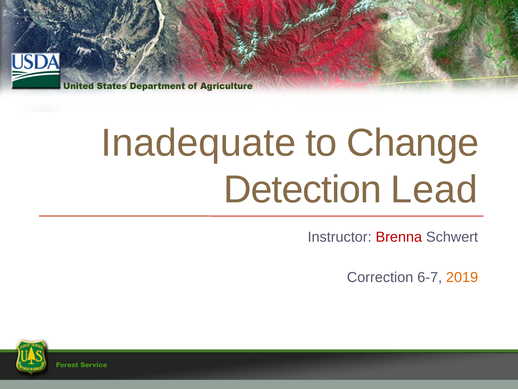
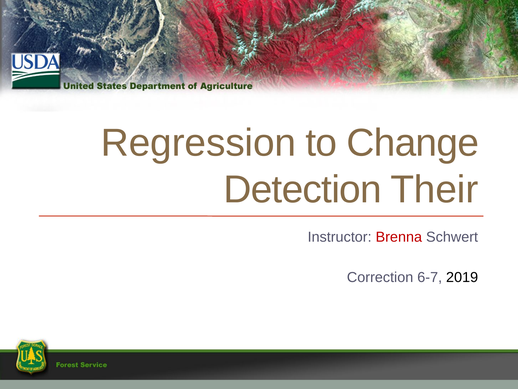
Inadequate: Inadequate -> Regression
Lead: Lead -> Their
2019 colour: orange -> black
